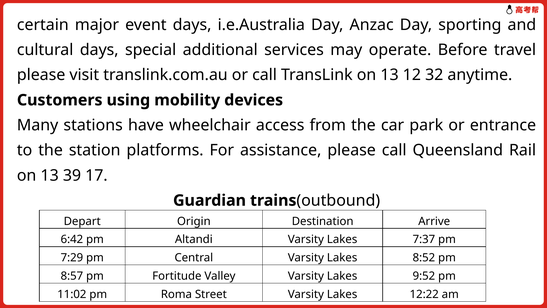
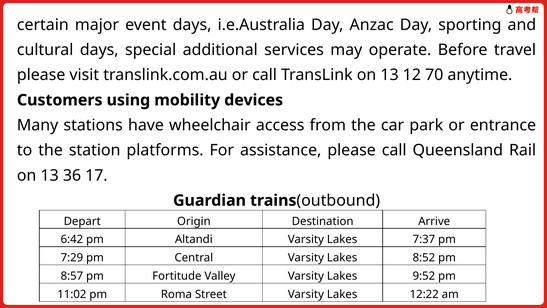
32: 32 -> 70
39: 39 -> 36
